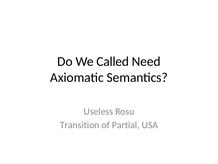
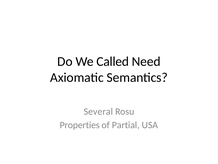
Useless: Useless -> Several
Transition: Transition -> Properties
